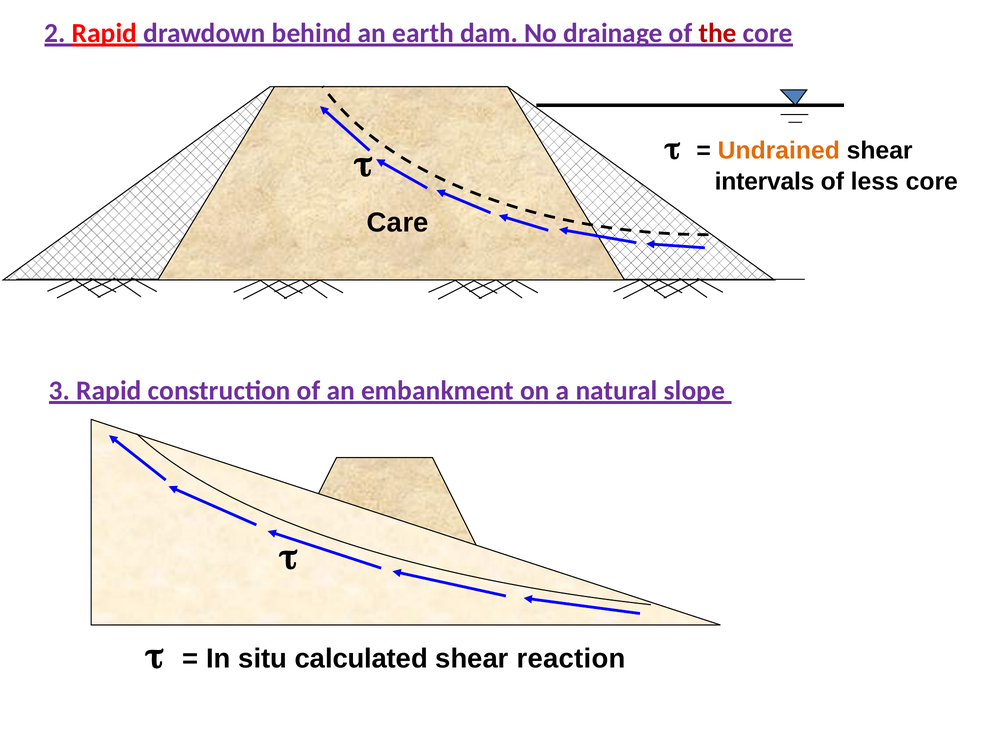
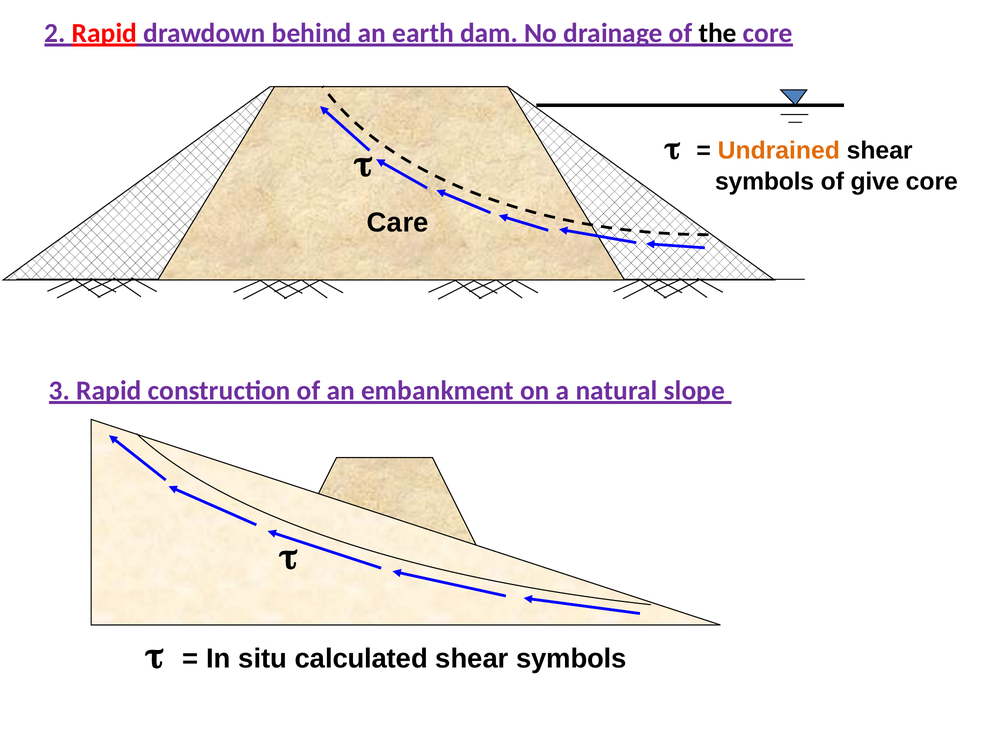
the colour: red -> black
intervals at (765, 182): intervals -> symbols
less: less -> give
reaction at (571, 658): reaction -> symbols
